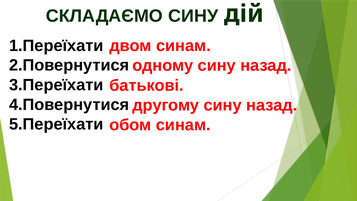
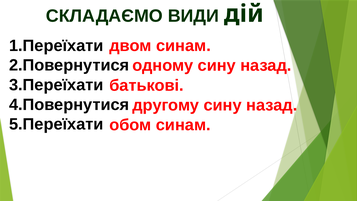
СКЛАДАЄМО СИНУ: СИНУ -> ВИДИ
